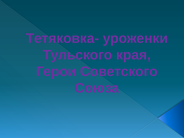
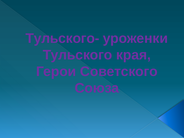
Тетяковка-: Тетяковка- -> Тульского-
